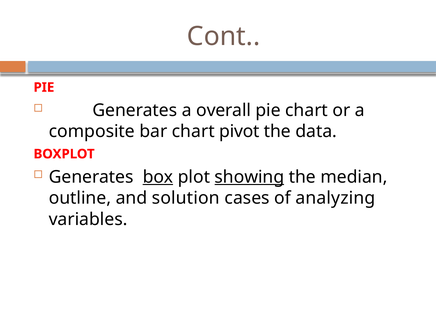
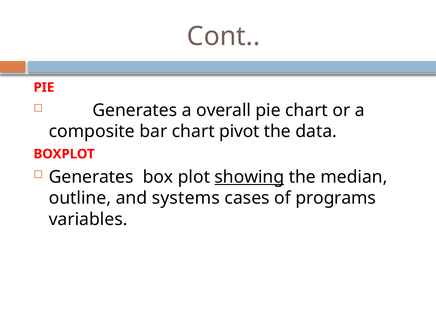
box underline: present -> none
solution: solution -> systems
analyzing: analyzing -> programs
